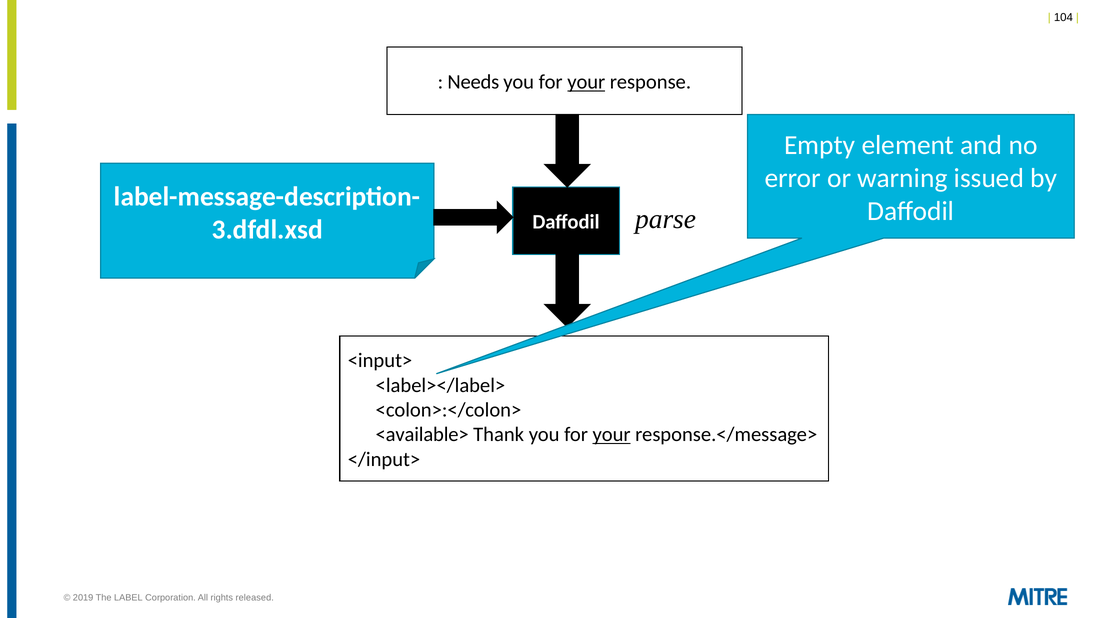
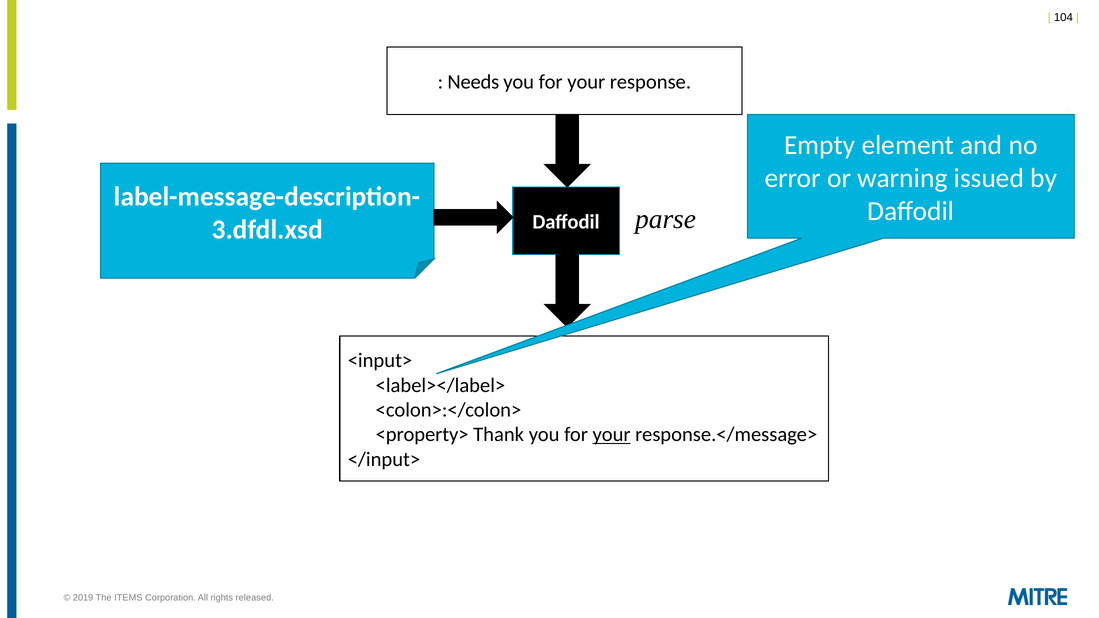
your at (586, 82) underline: present -> none
<available>: <available> -> <property>
LABEL: LABEL -> ITEMS
